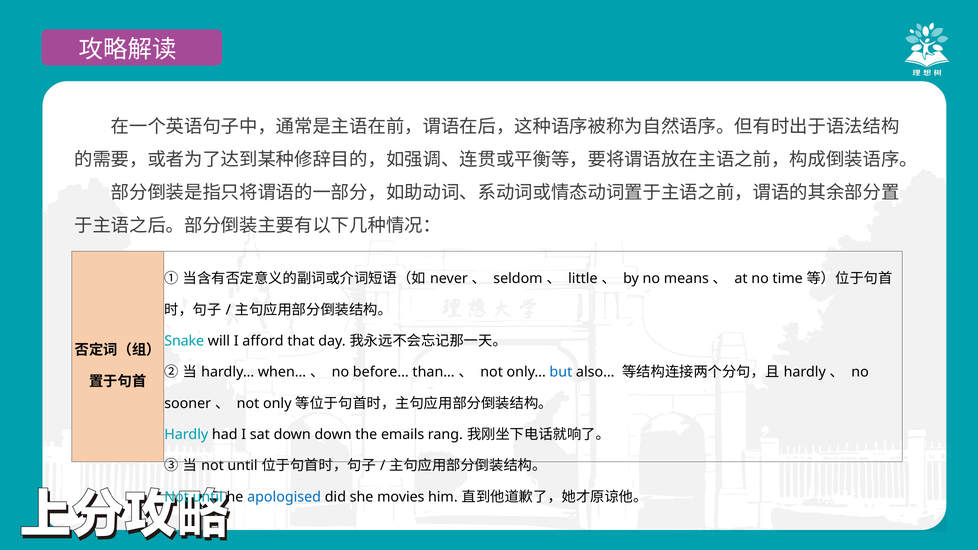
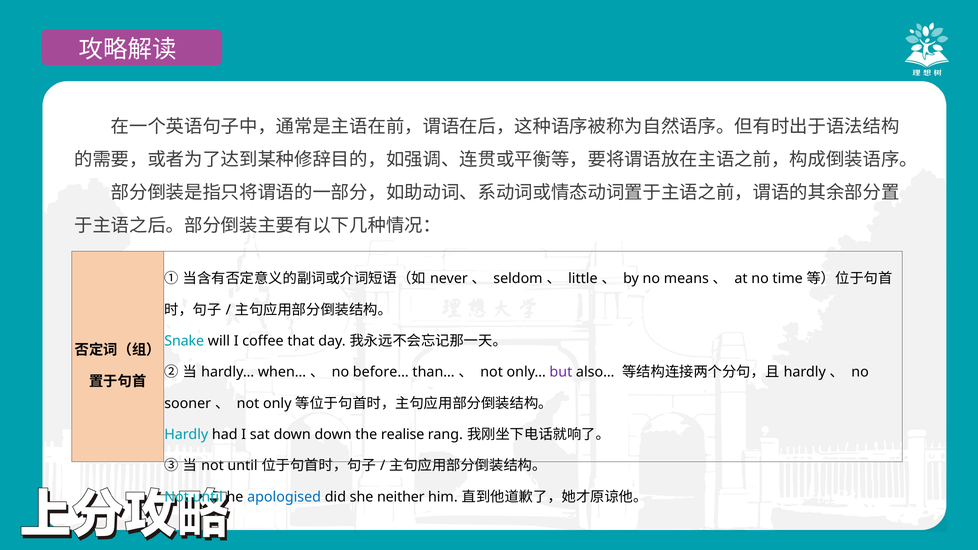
afford: afford -> coffee
but colour: blue -> purple
emails: emails -> realise
movies: movies -> neither
